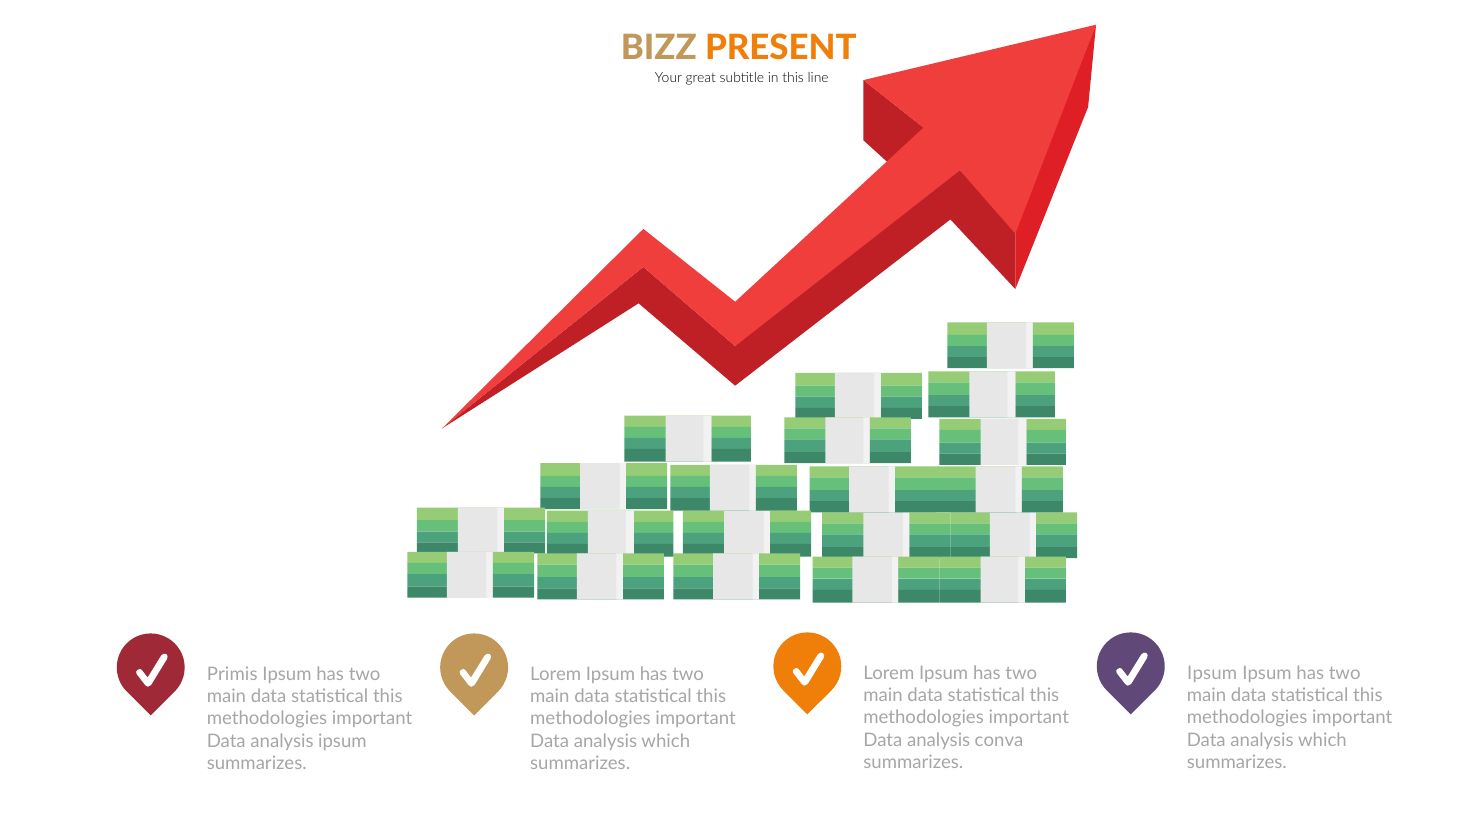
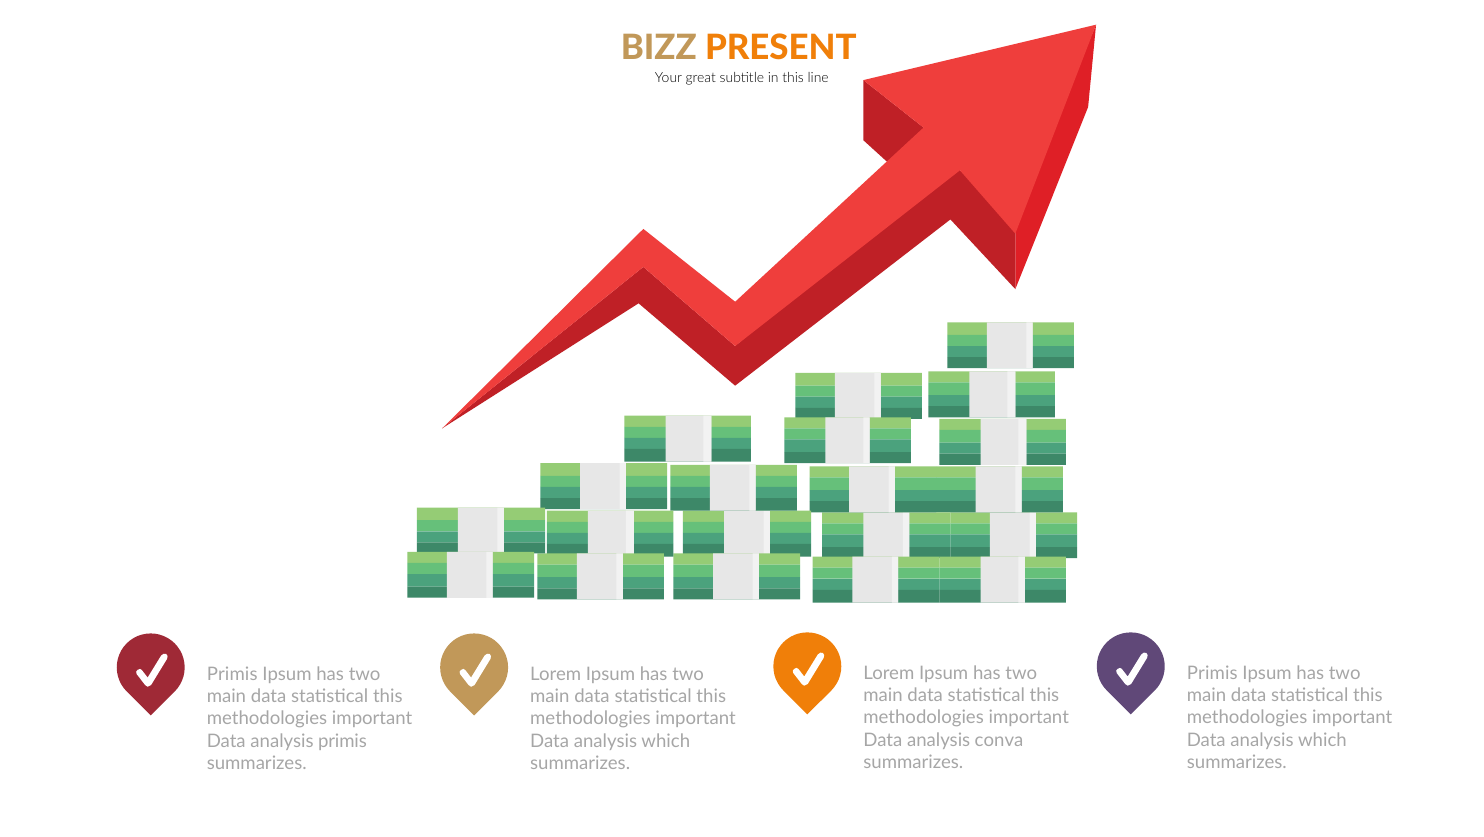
Ipsum at (1212, 673): Ipsum -> Primis
analysis ipsum: ipsum -> primis
